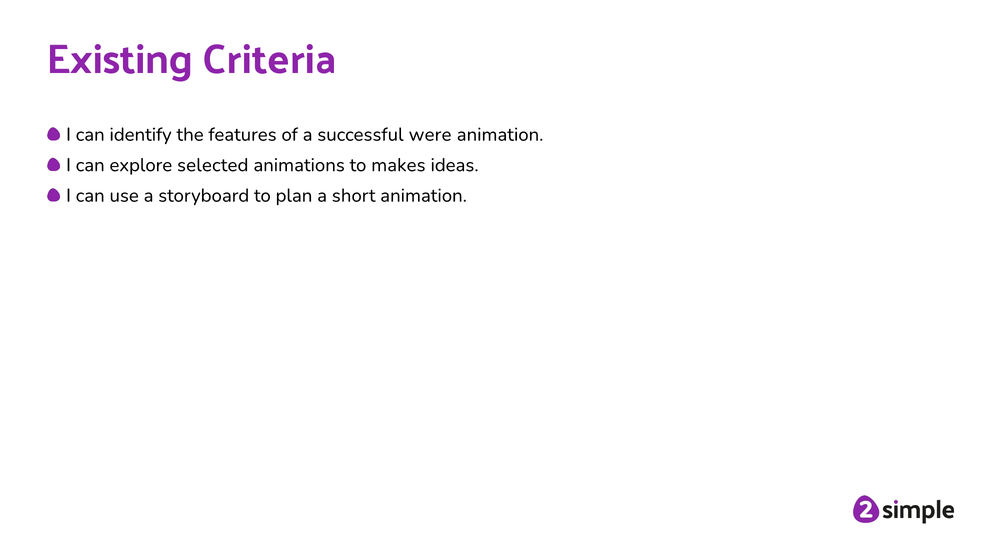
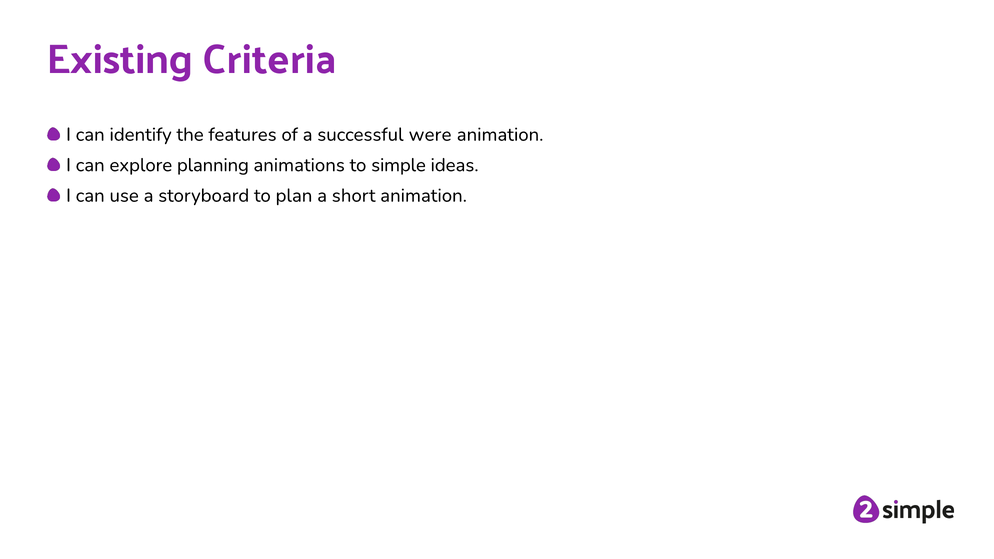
selected: selected -> planning
makes: makes -> simple
